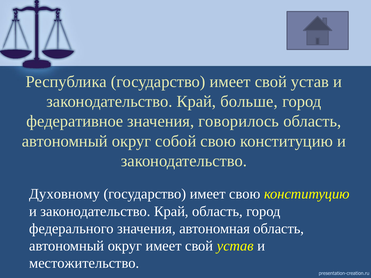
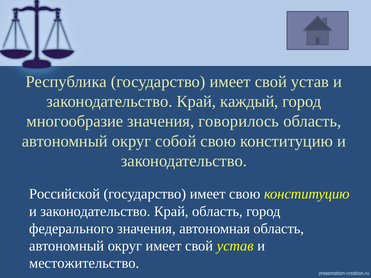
больше: больше -> каждый
федеративное: федеративное -> многообразие
Духовному: Духовному -> Российской
